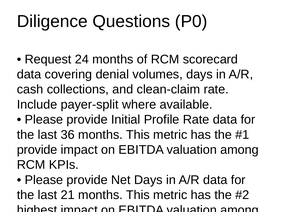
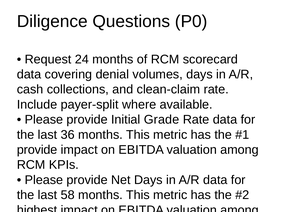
Profile: Profile -> Grade
21: 21 -> 58
